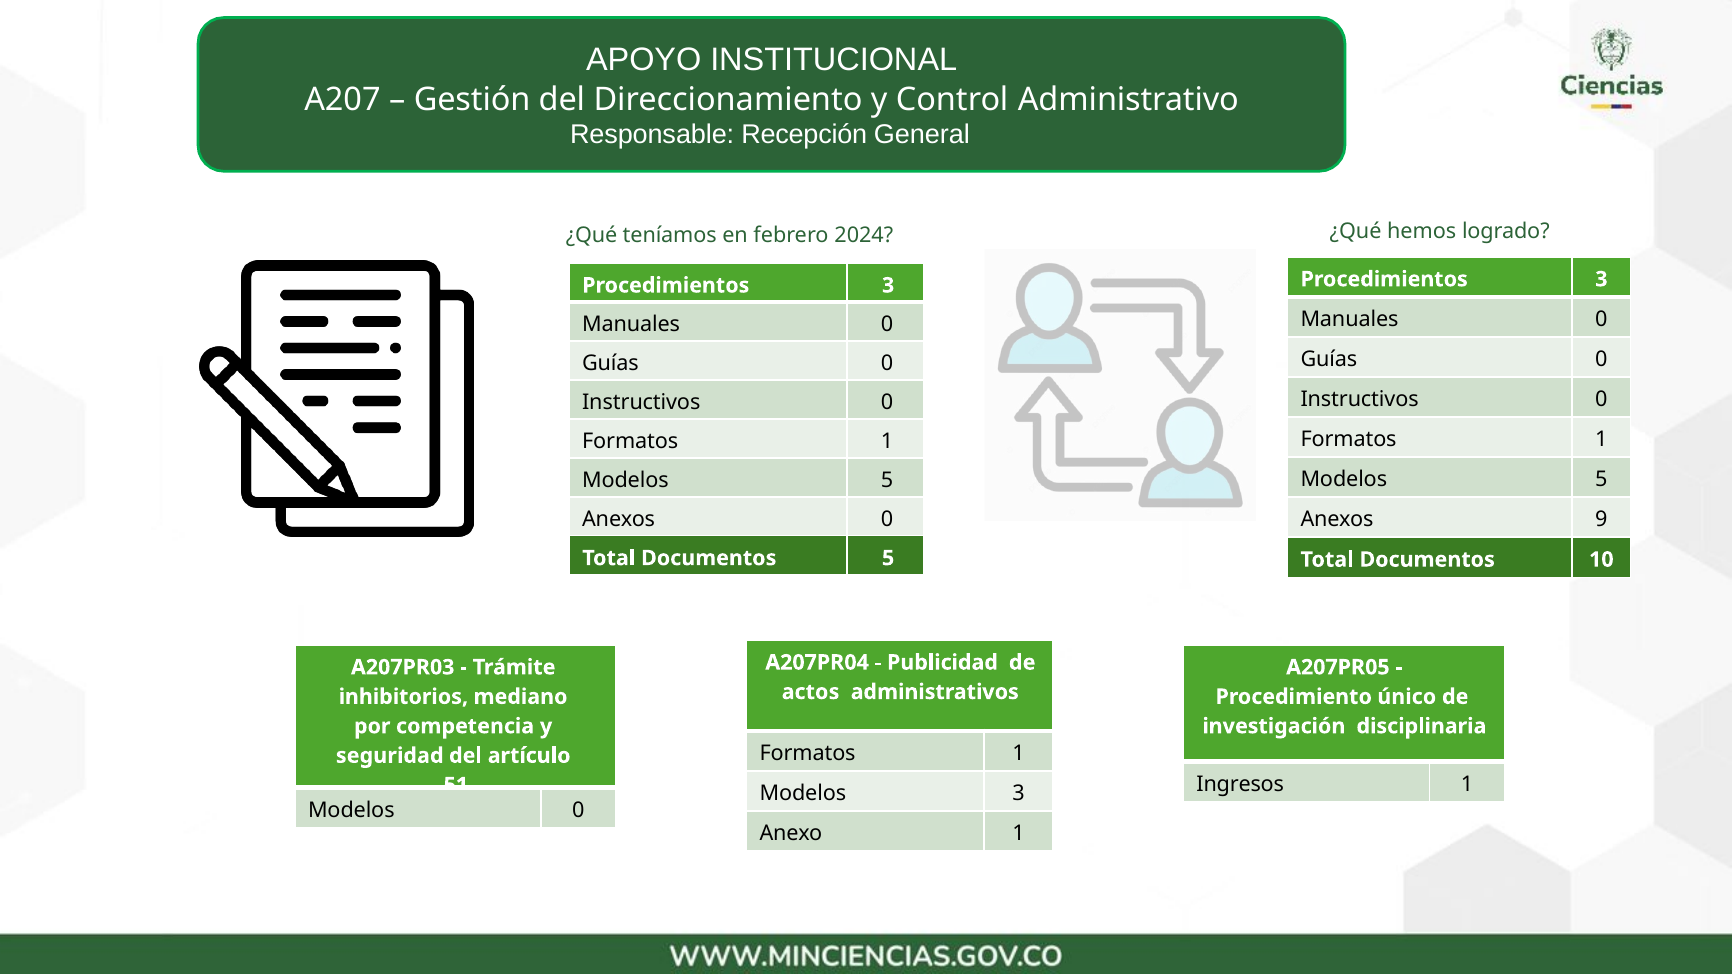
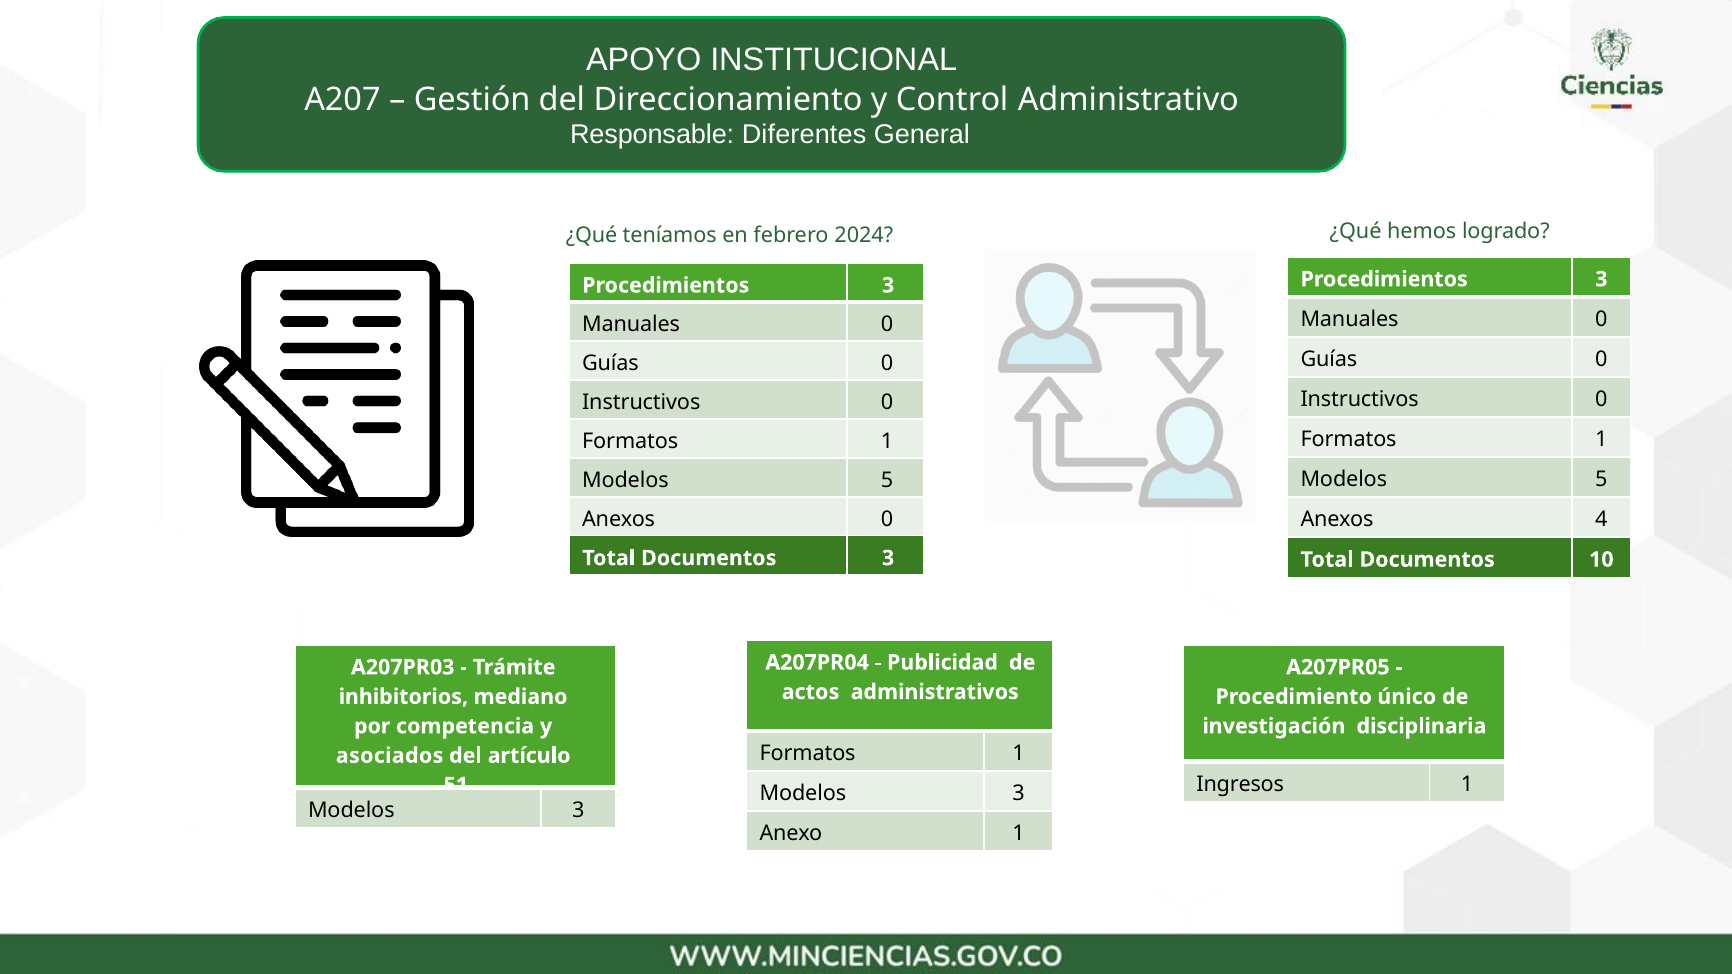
Recepción: Recepción -> Diferentes
9: 9 -> 4
Documentos 5: 5 -> 3
seguridad: seguridad -> asociados
0 at (578, 810): 0 -> 3
